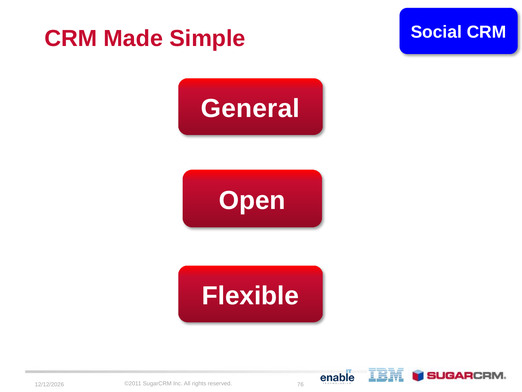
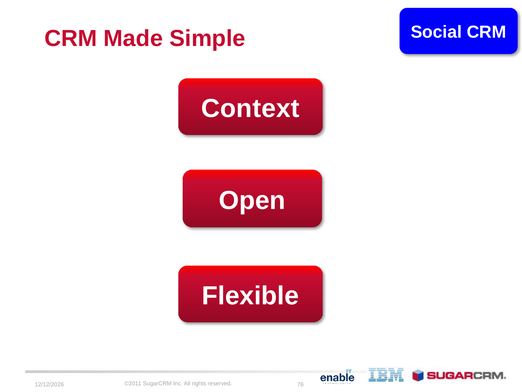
General: General -> Context
